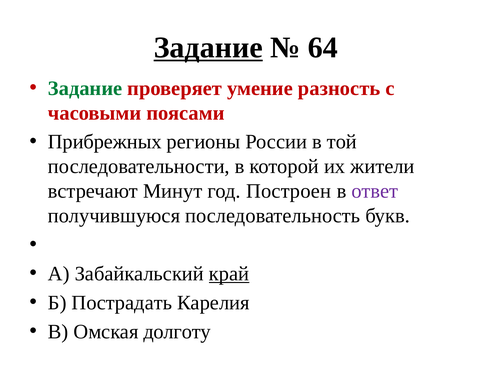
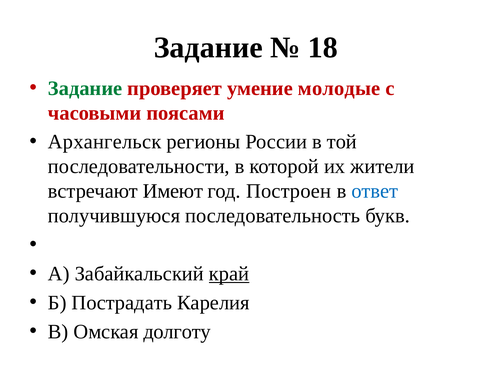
Задание at (208, 48) underline: present -> none
64: 64 -> 18
разность: разность -> молодые
Прибрежных: Прибрежных -> Архангельск
Минут: Минут -> Имеют
ответ colour: purple -> blue
